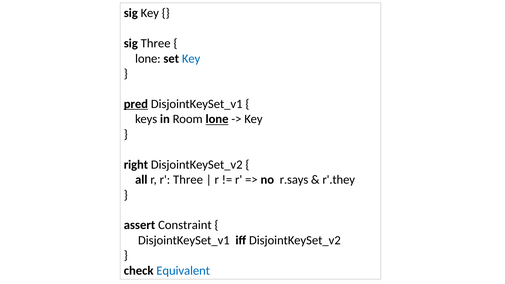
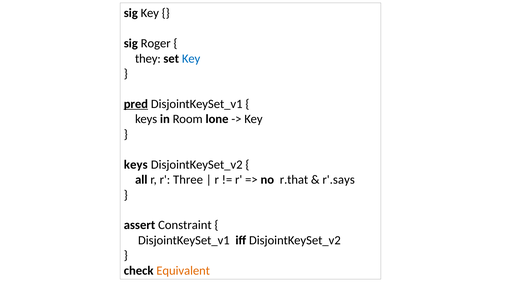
sig Three: Three -> Roger
lone at (148, 59): lone -> they
lone at (217, 119) underline: present -> none
right at (136, 165): right -> keys
r.says: r.says -> r.that
r'.they: r'.they -> r'.says
Equivalent colour: blue -> orange
